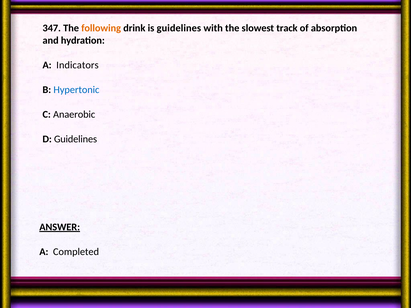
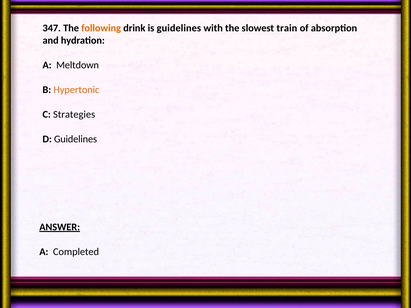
track: track -> train
Indicators: Indicators -> Meltdown
Hypertonic colour: blue -> orange
Anaerobic: Anaerobic -> Strategies
